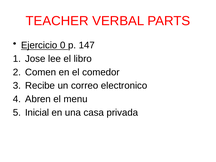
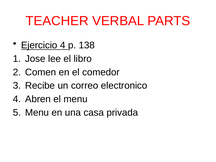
Ejercicio 0: 0 -> 4
147: 147 -> 138
Inicial at (37, 113): Inicial -> Menu
